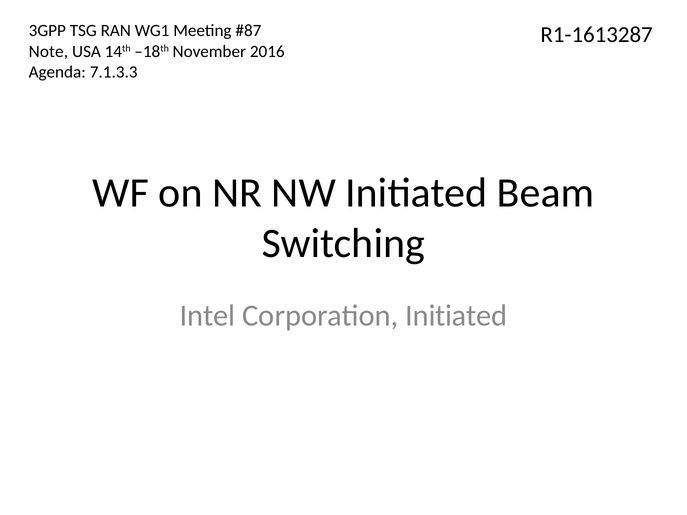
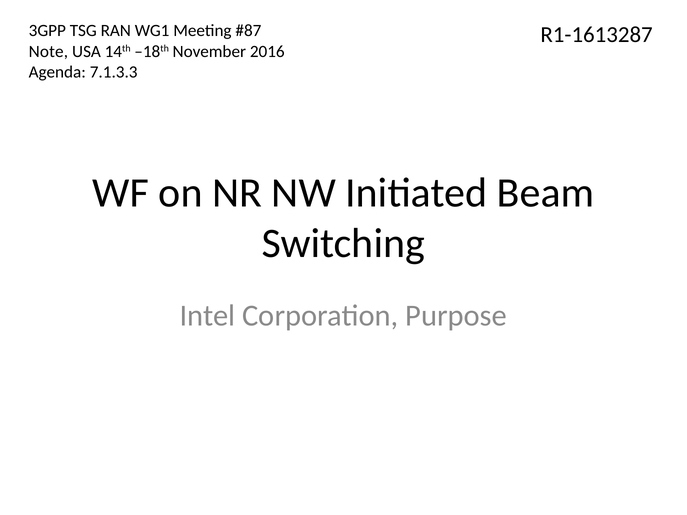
Corporation Initiated: Initiated -> Purpose
